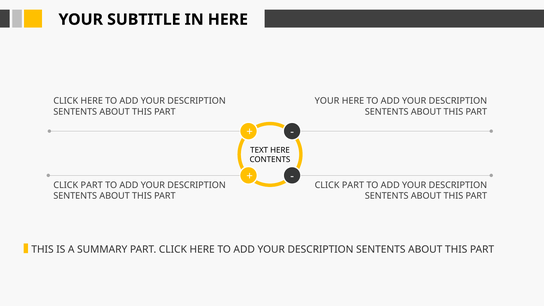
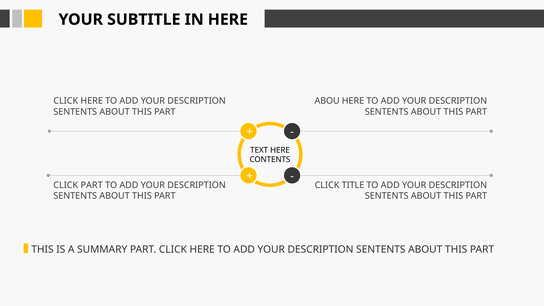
YOUR at (327, 101): YOUR -> ABOU
PART at (353, 185): PART -> TITLE
